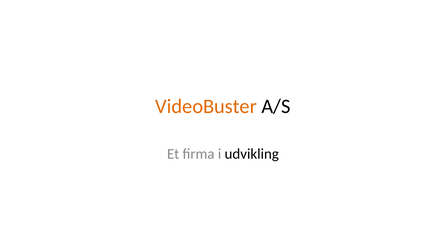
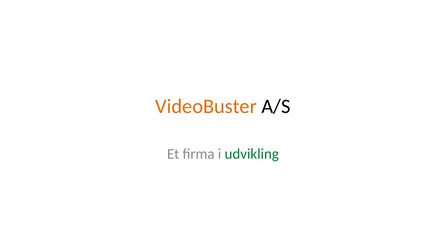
udvikling colour: black -> green
